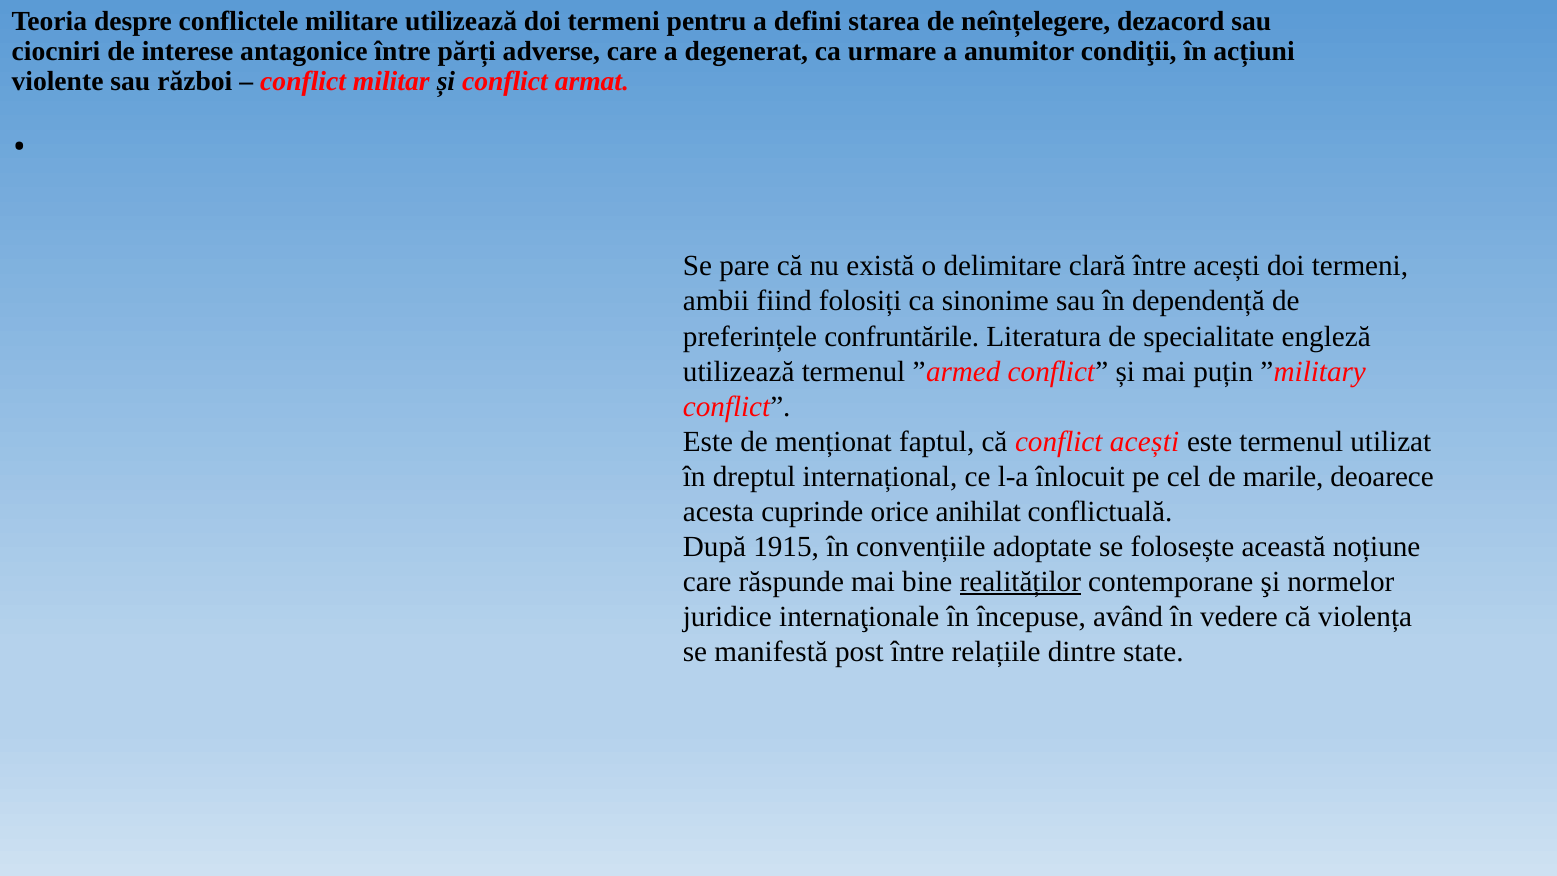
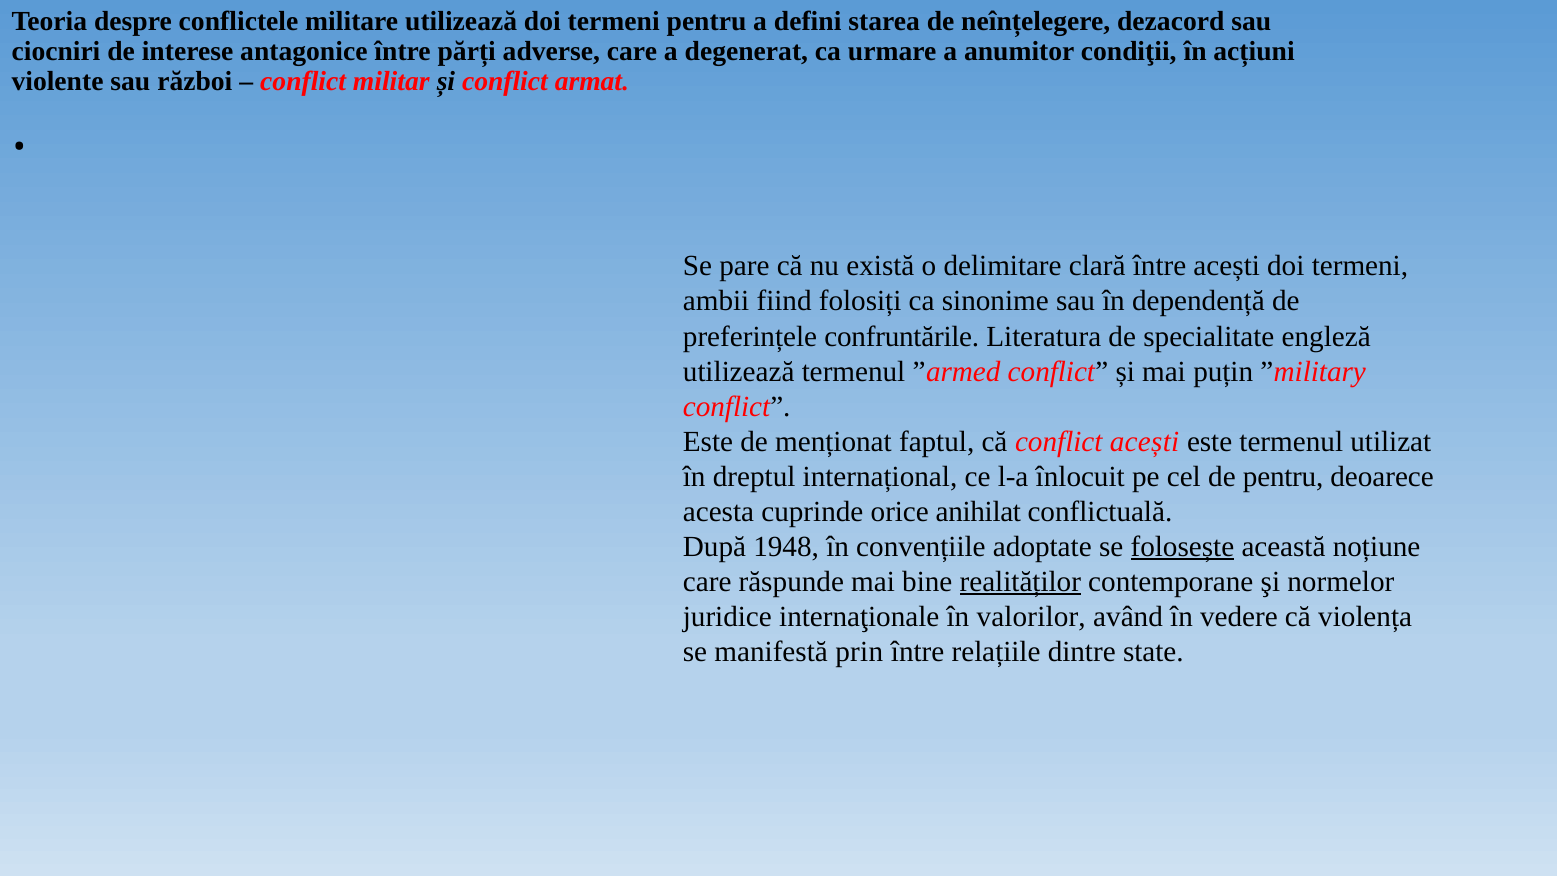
de marile: marile -> pentru
1915: 1915 -> 1948
folosește underline: none -> present
începuse: începuse -> valorilor
post: post -> prin
